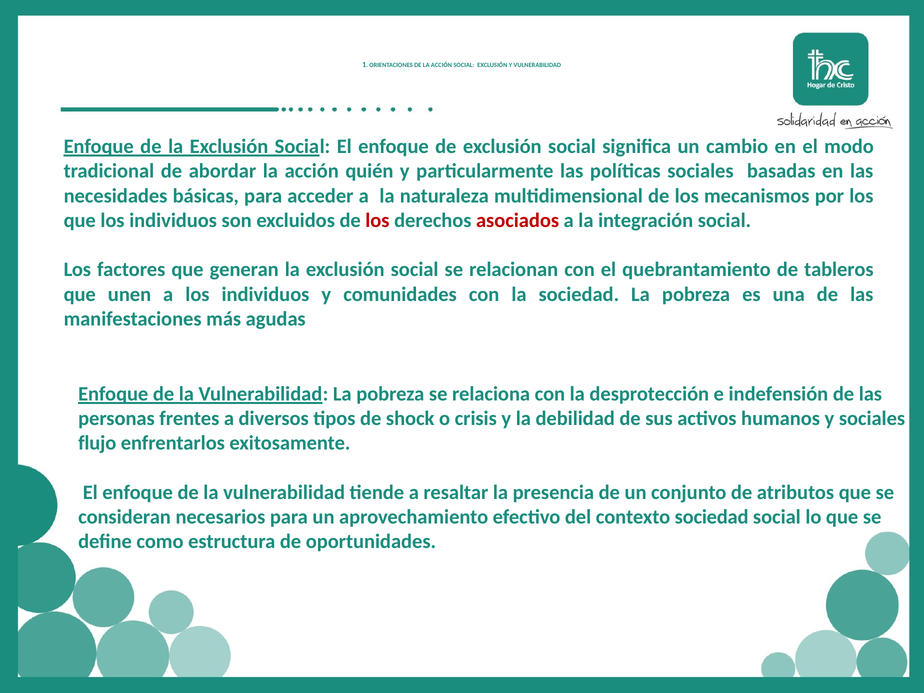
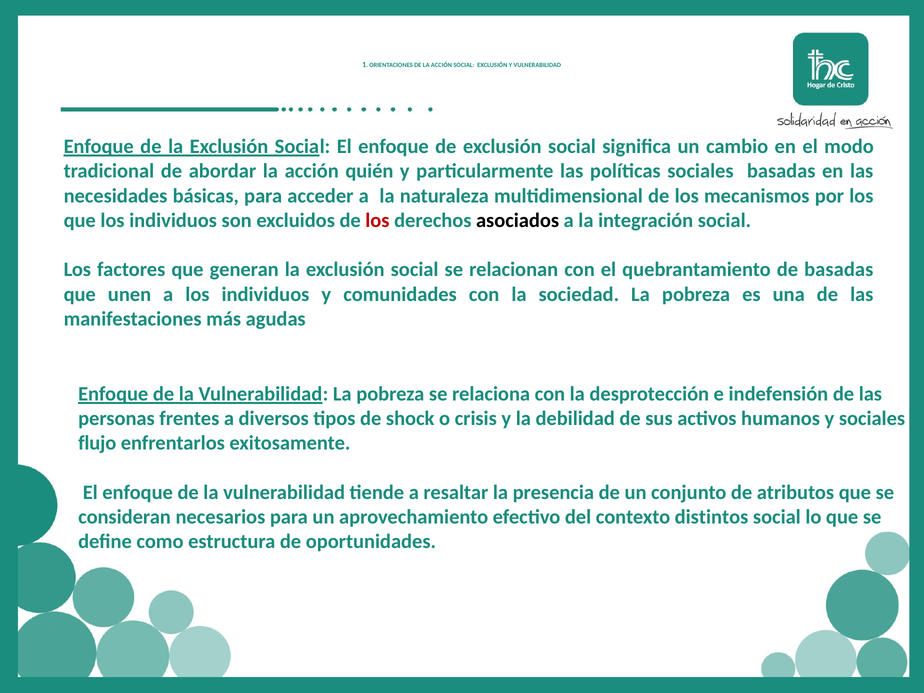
asociados colour: red -> black
de tableros: tableros -> basadas
contexto sociedad: sociedad -> distintos
